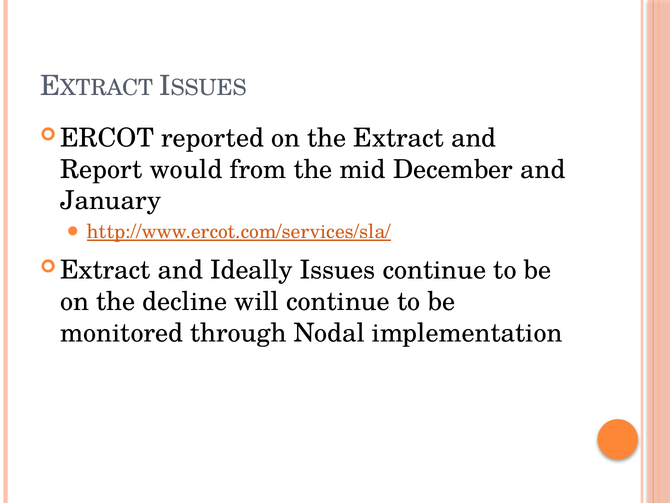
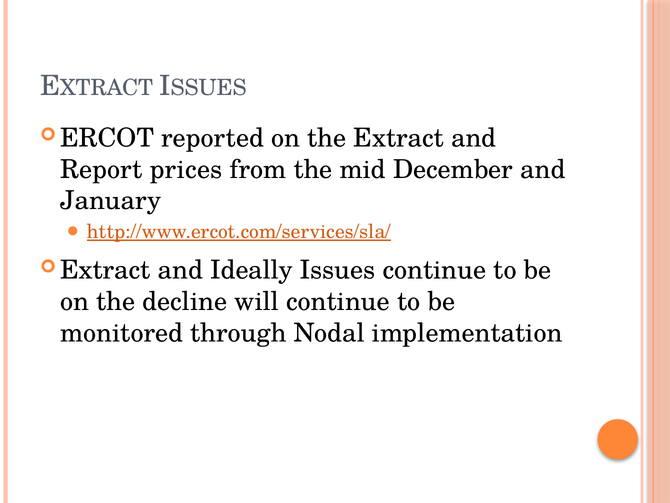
would: would -> prices
